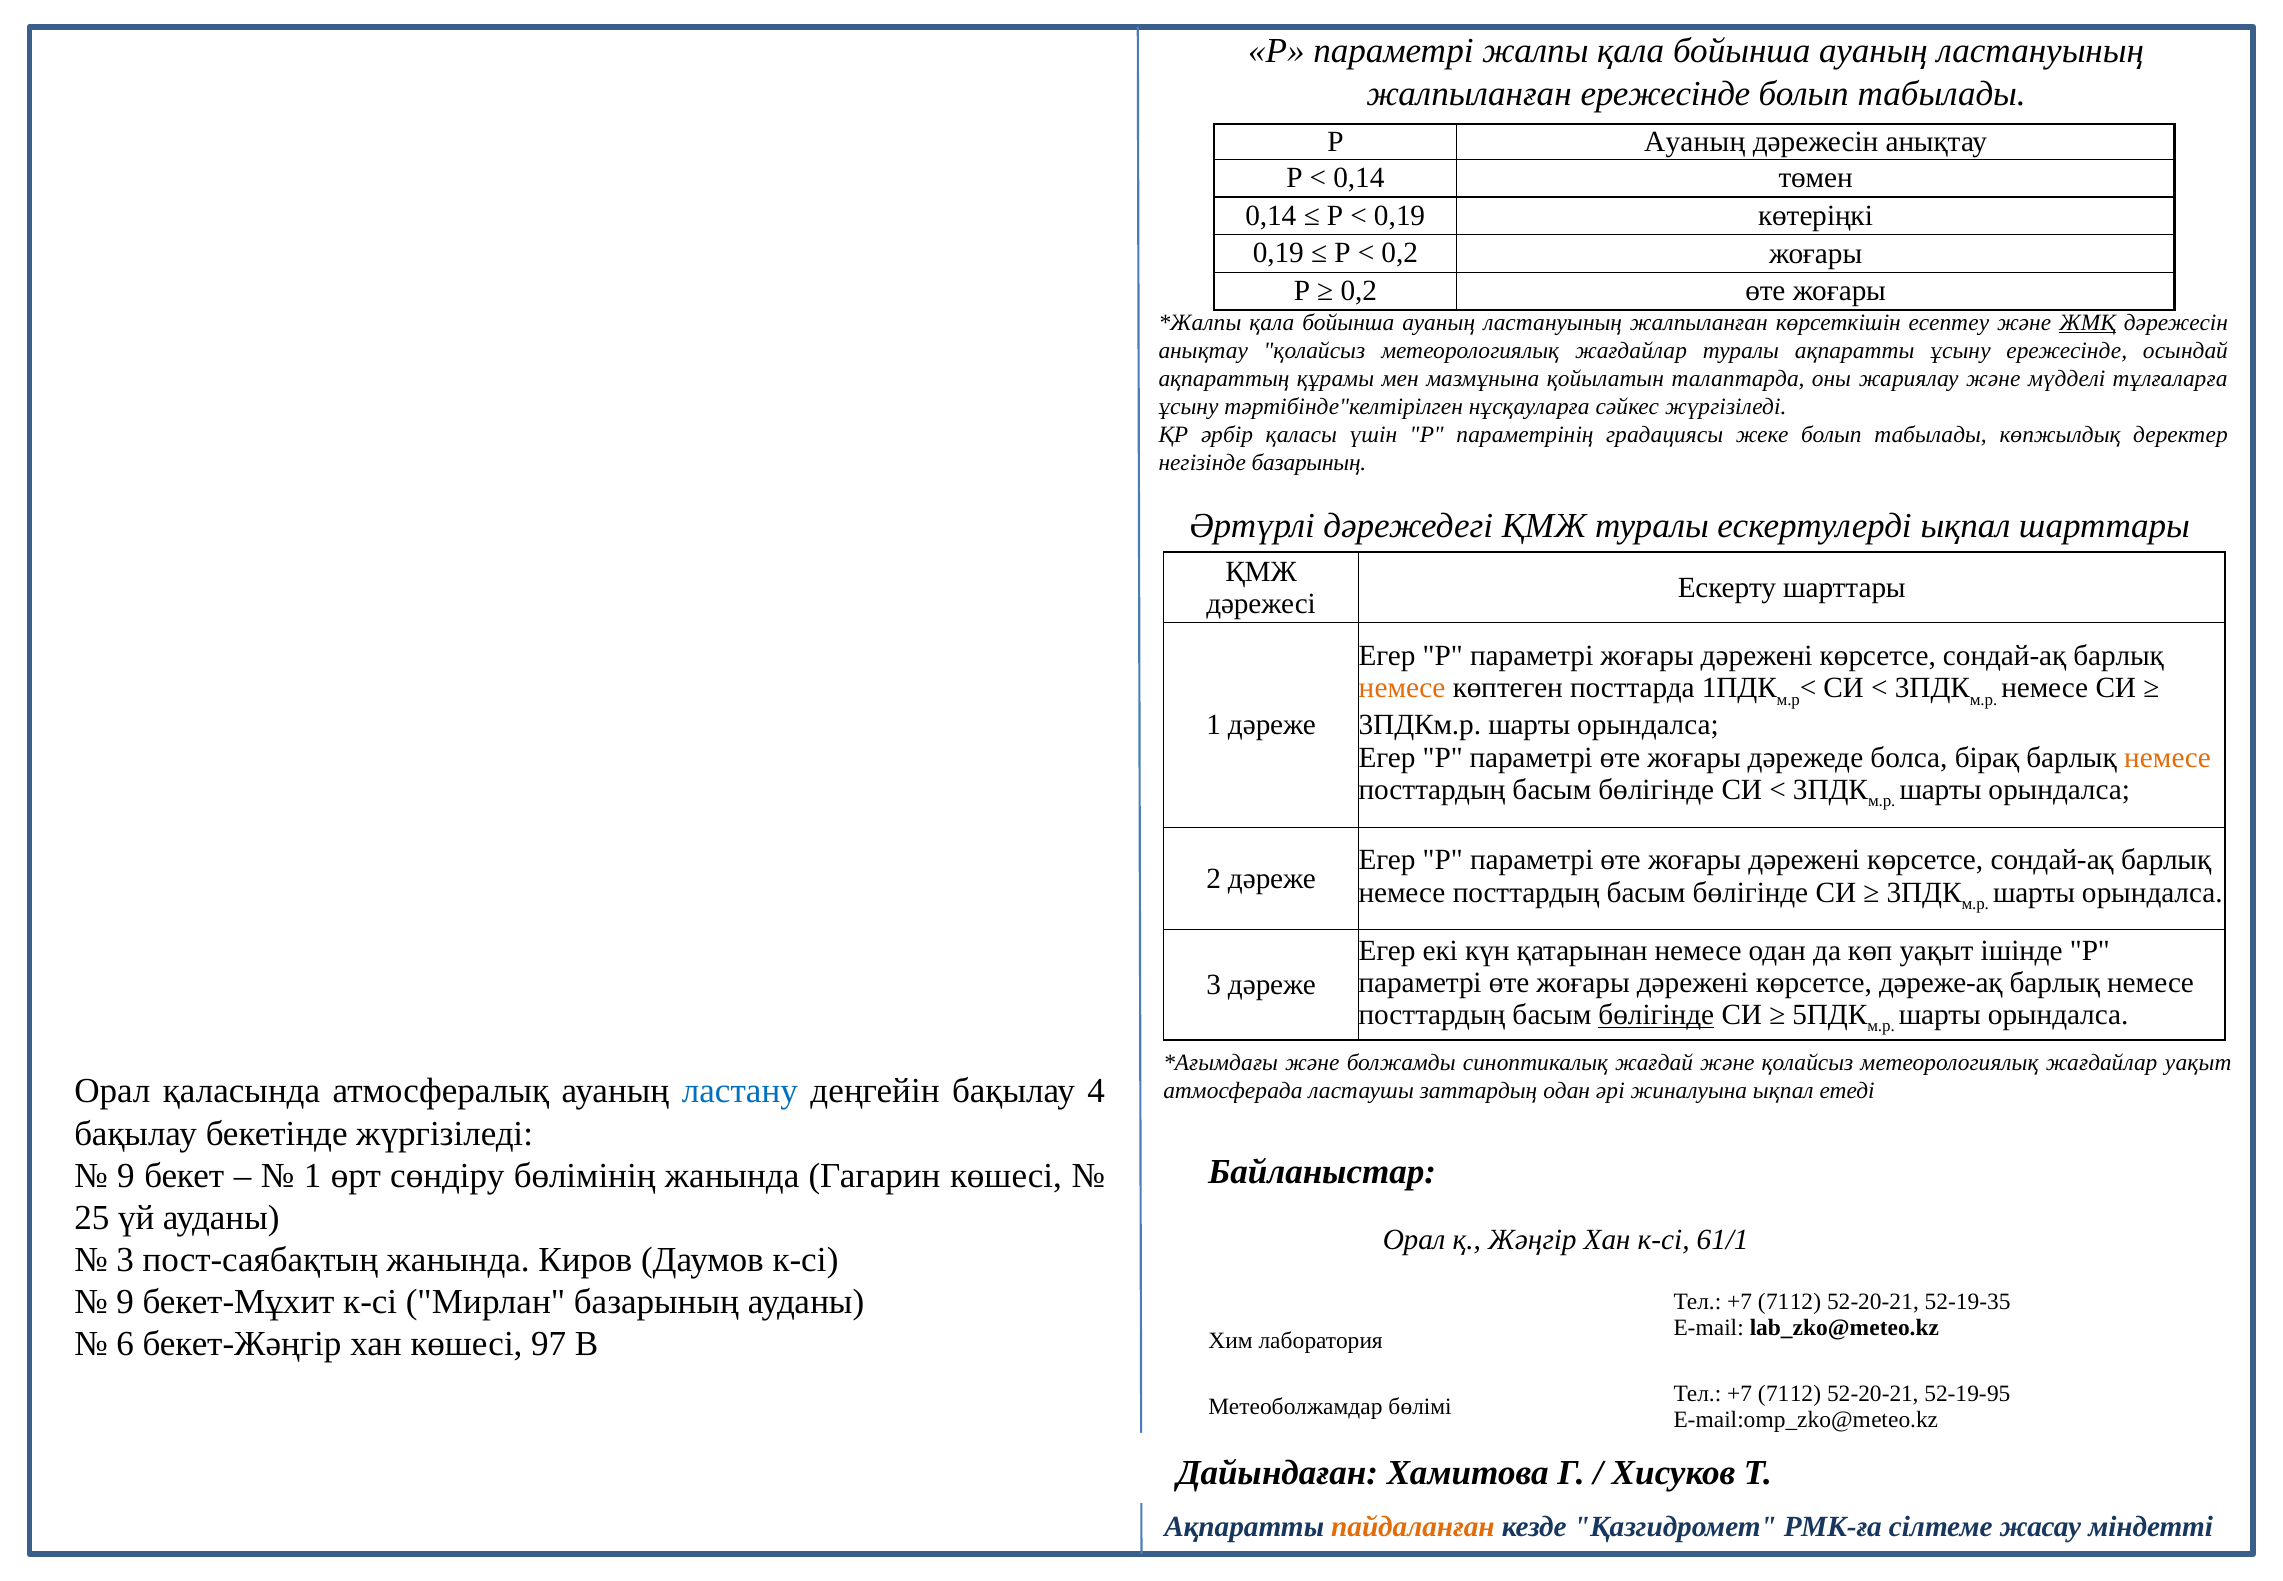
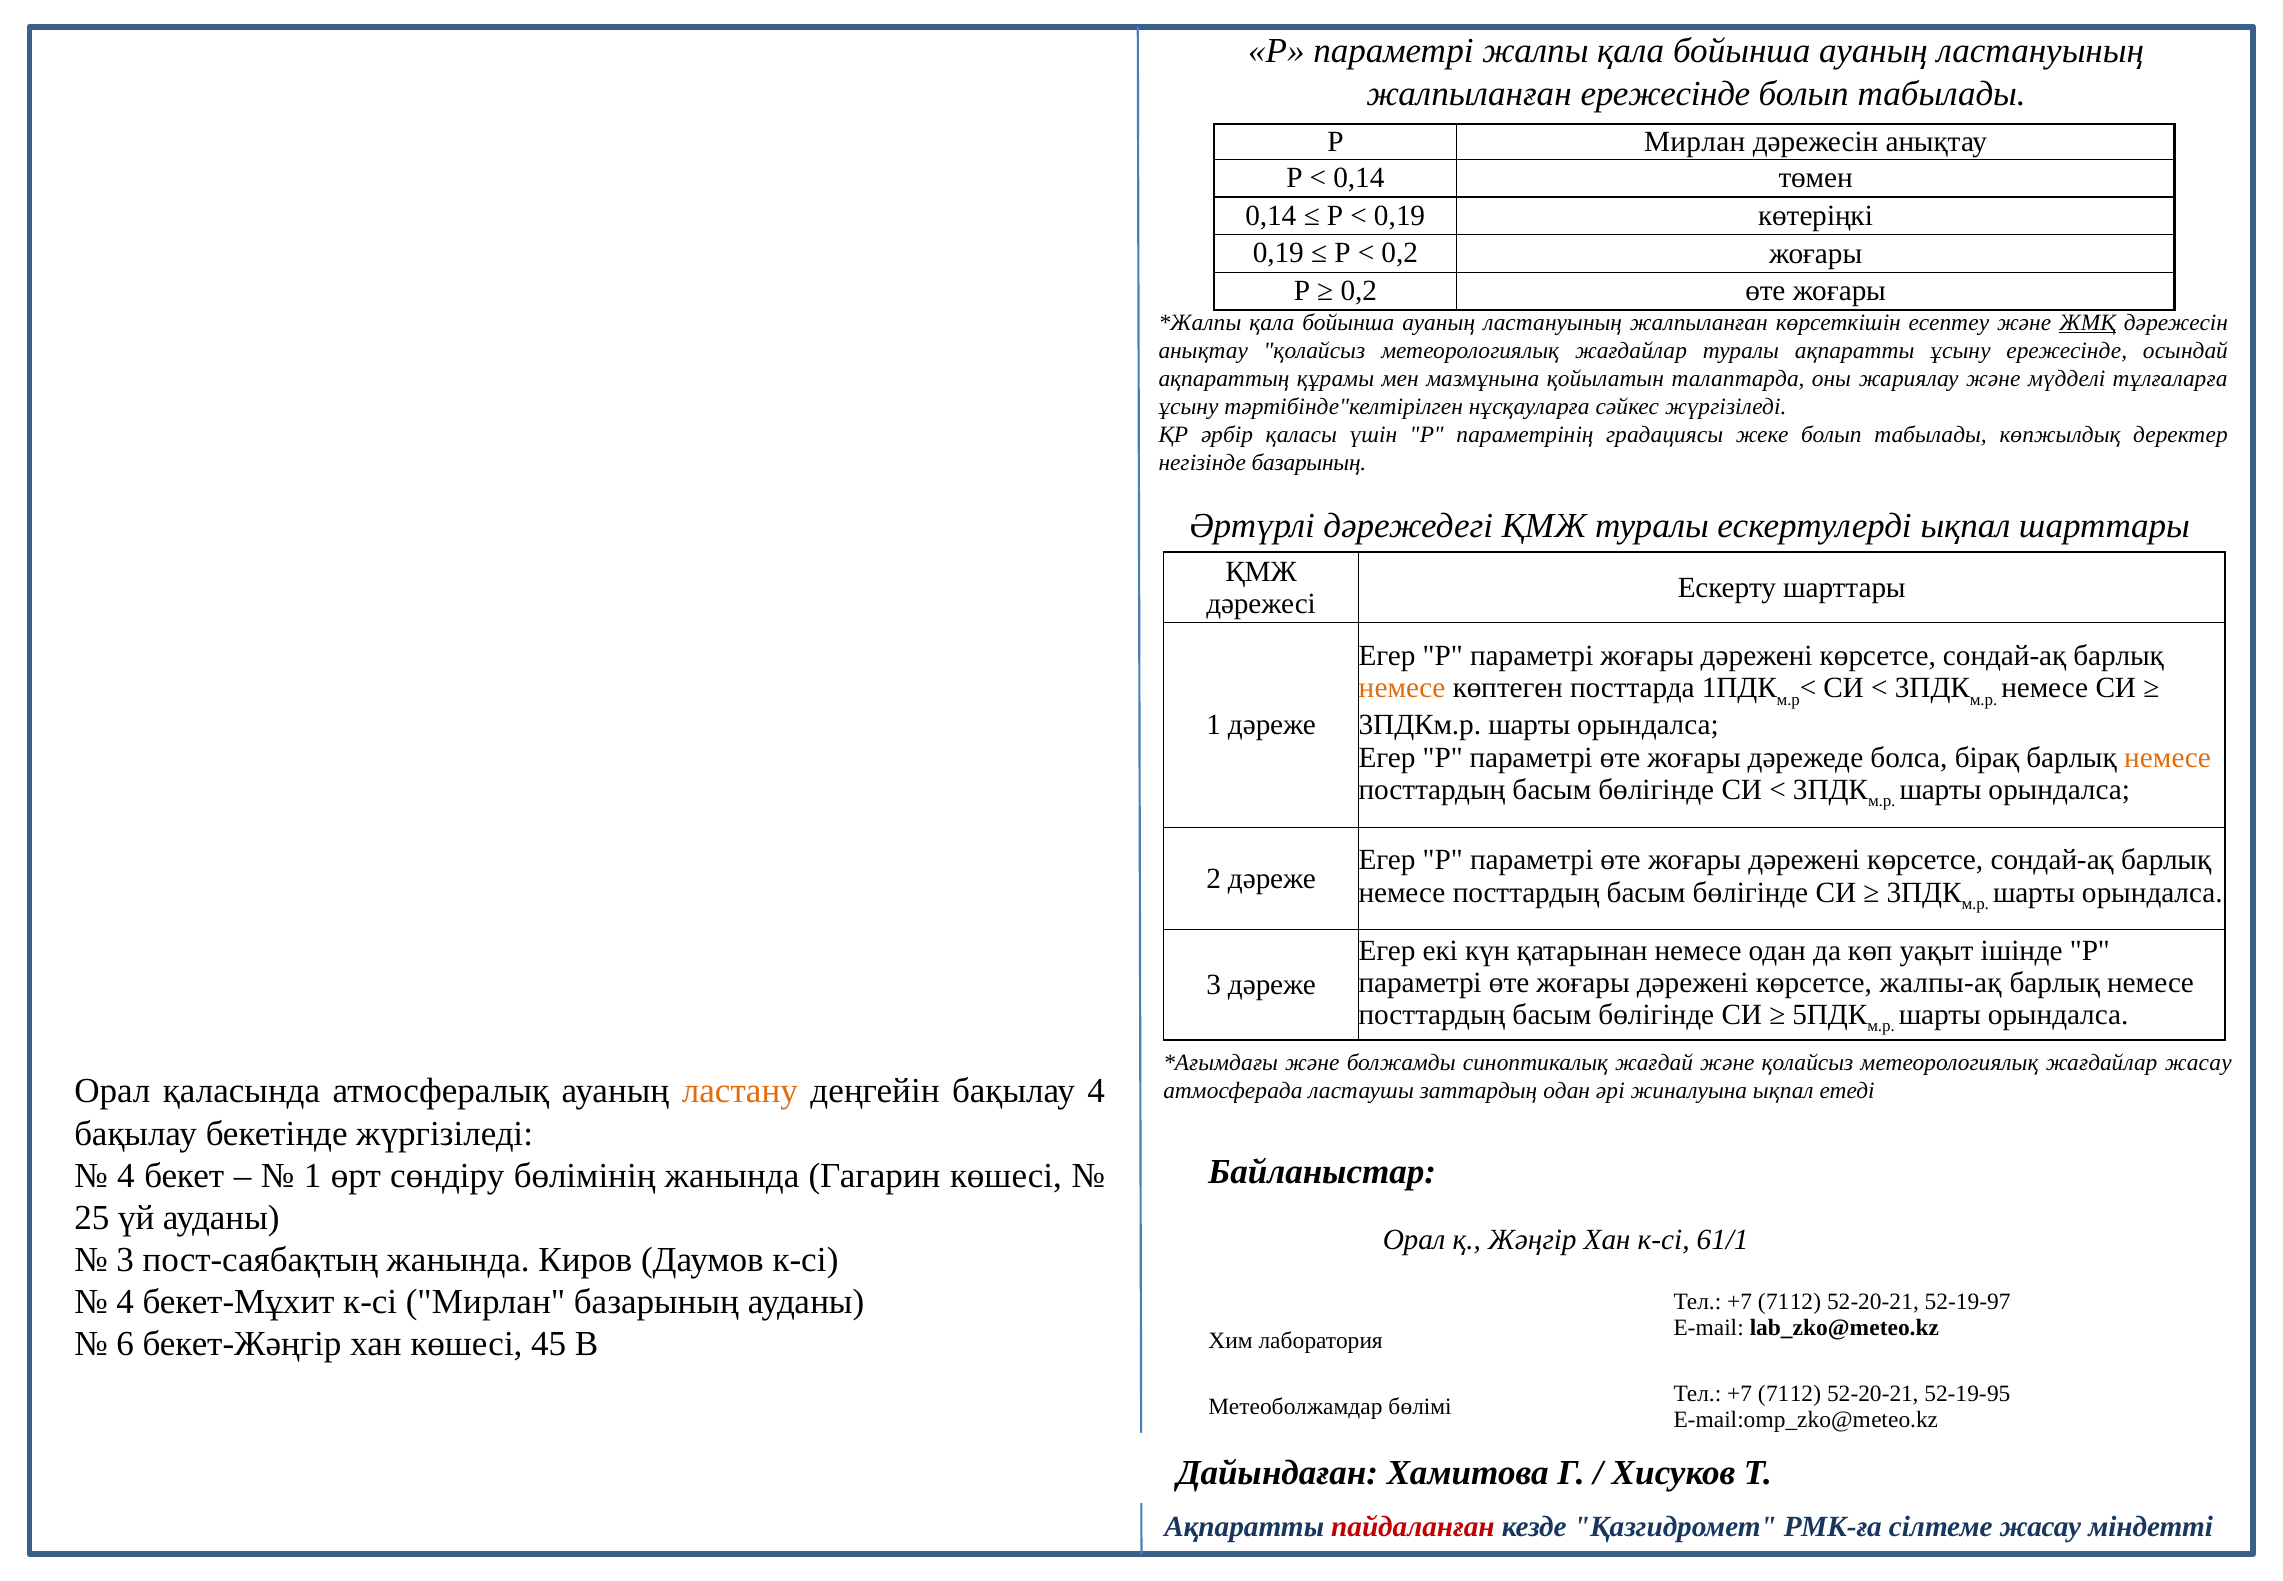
Р Ауаның: Ауаның -> Мирлан
дәреже-ақ: дәреже-ақ -> жалпы-ақ
бөлігінде at (1656, 1015) underline: present -> none
жағдайлар уақыт: уақыт -> жасау
ластану colour: blue -> orange
9 at (126, 1175): 9 -> 4
9 at (125, 1302): 9 -> 4
52-19-35: 52-19-35 -> 52-19-97
97: 97 -> 45
пайдаланған colour: orange -> red
